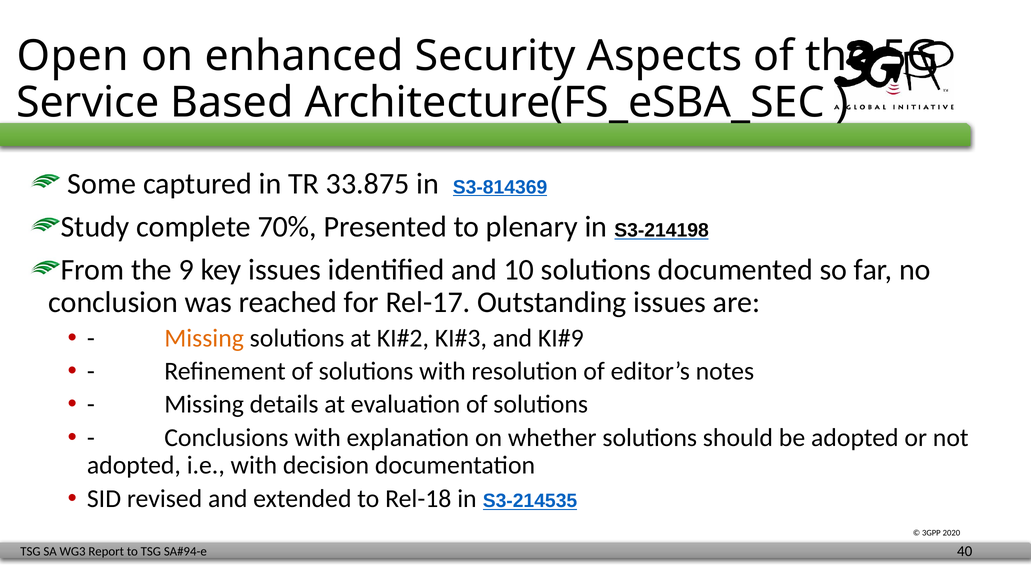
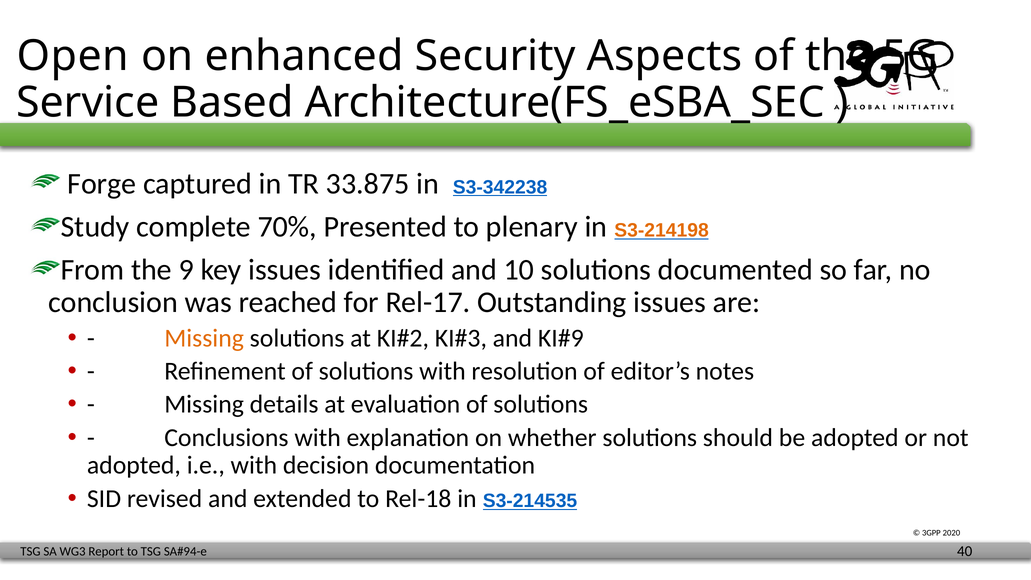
Some: Some -> Forge
S3-814369: S3-814369 -> S3-342238
S3-214198 colour: black -> orange
